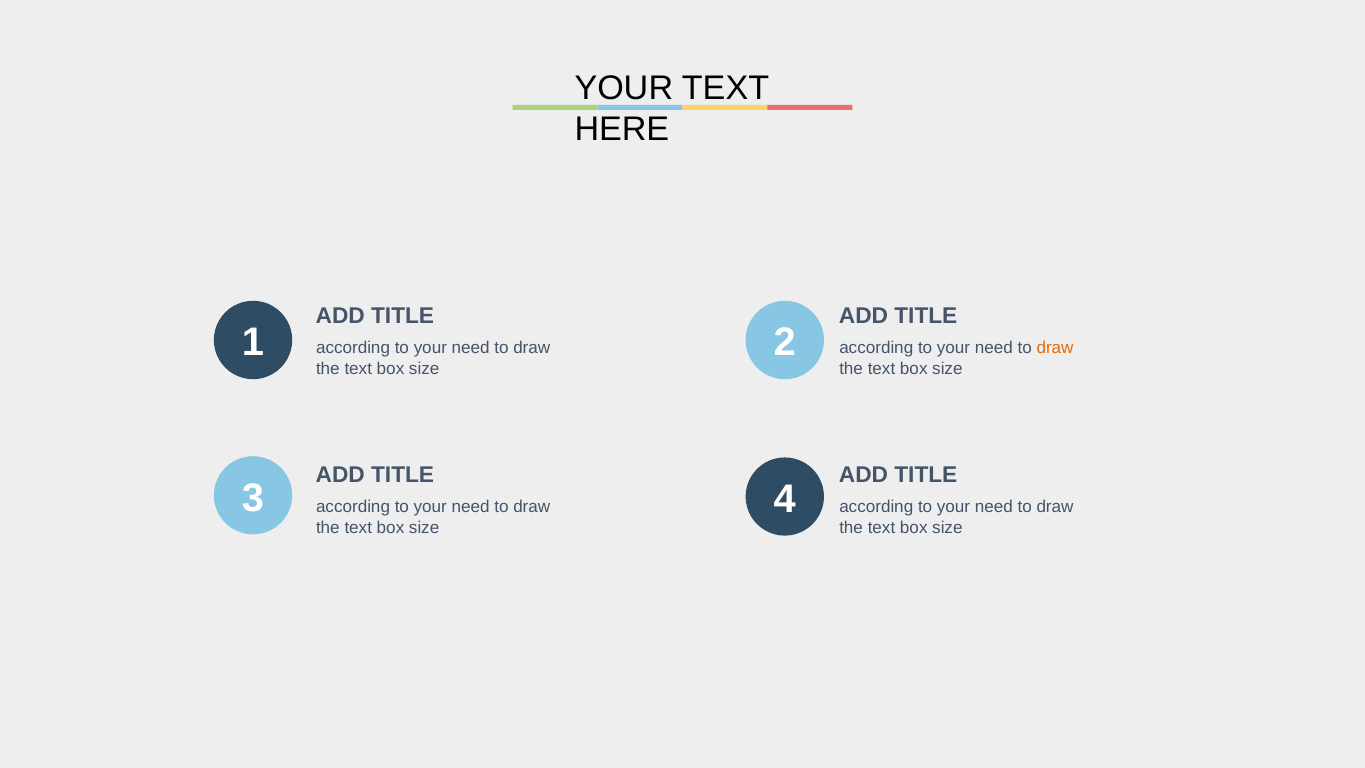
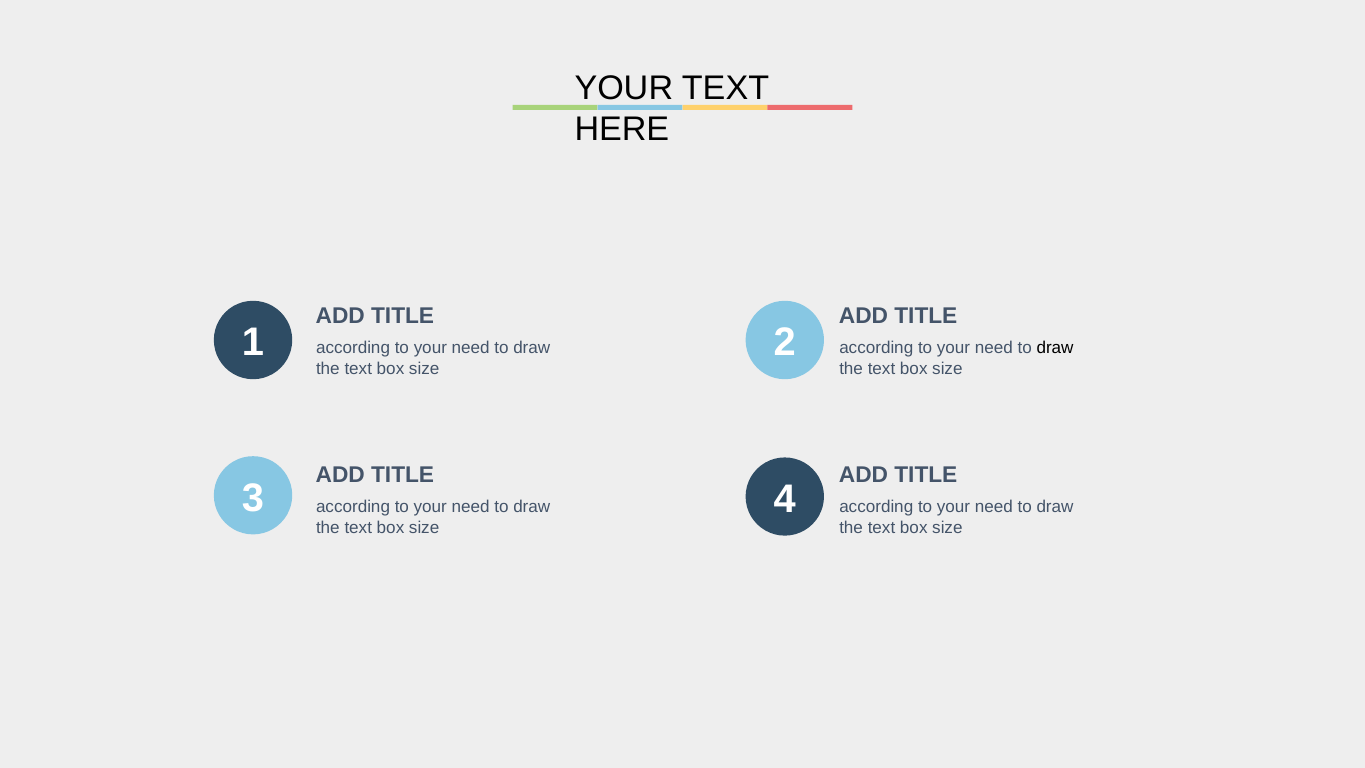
draw at (1055, 348) colour: orange -> black
